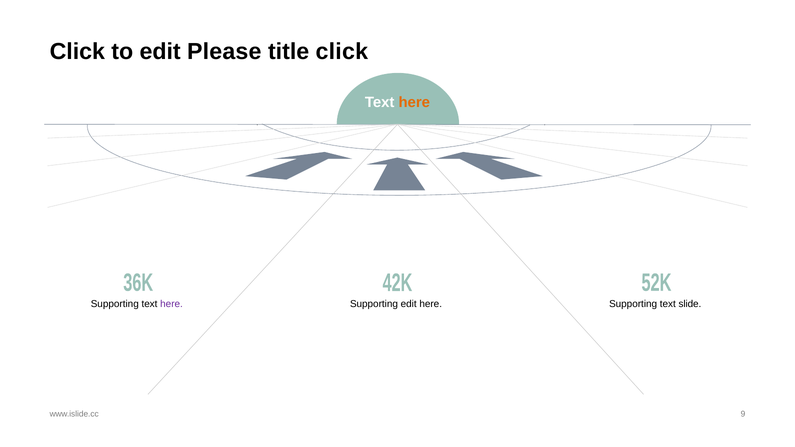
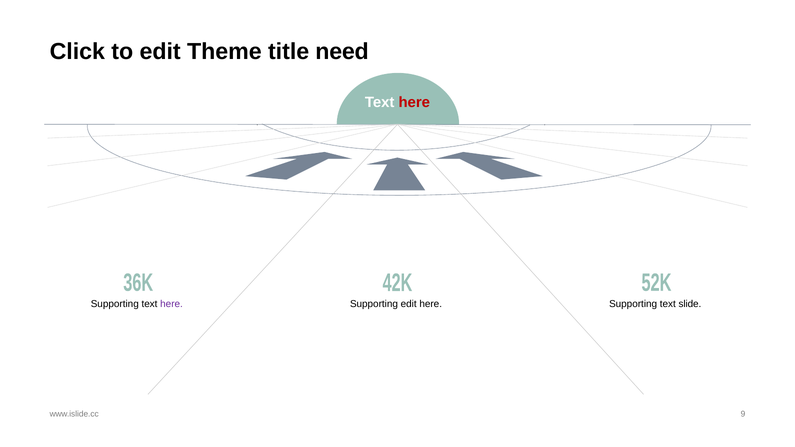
Please: Please -> Theme
title click: click -> need
here at (414, 102) colour: orange -> red
